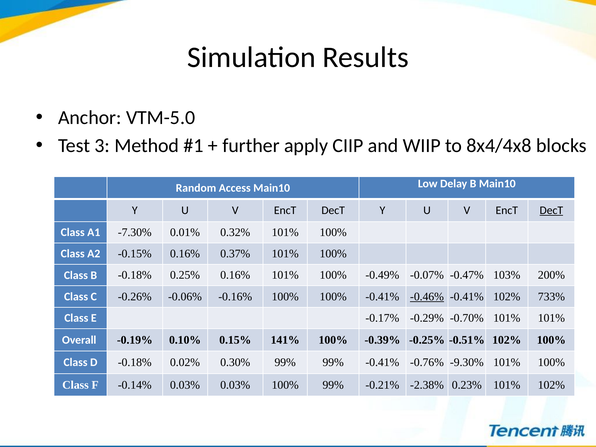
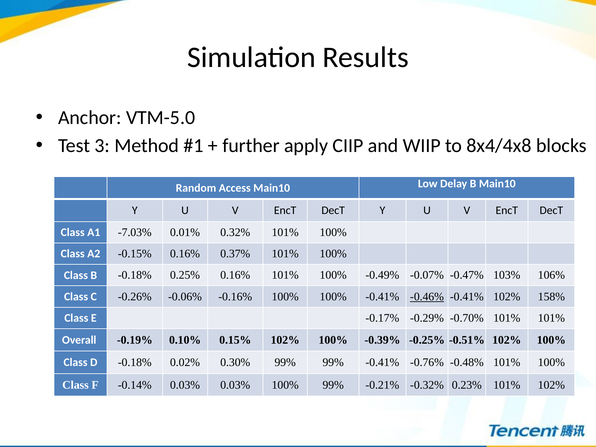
DecT at (551, 210) underline: present -> none
-7.30%: -7.30% -> -7.03%
200%: 200% -> 106%
733%: 733% -> 158%
0.15% 141%: 141% -> 102%
-9.30%: -9.30% -> -0.48%
-2.38%: -2.38% -> -0.32%
